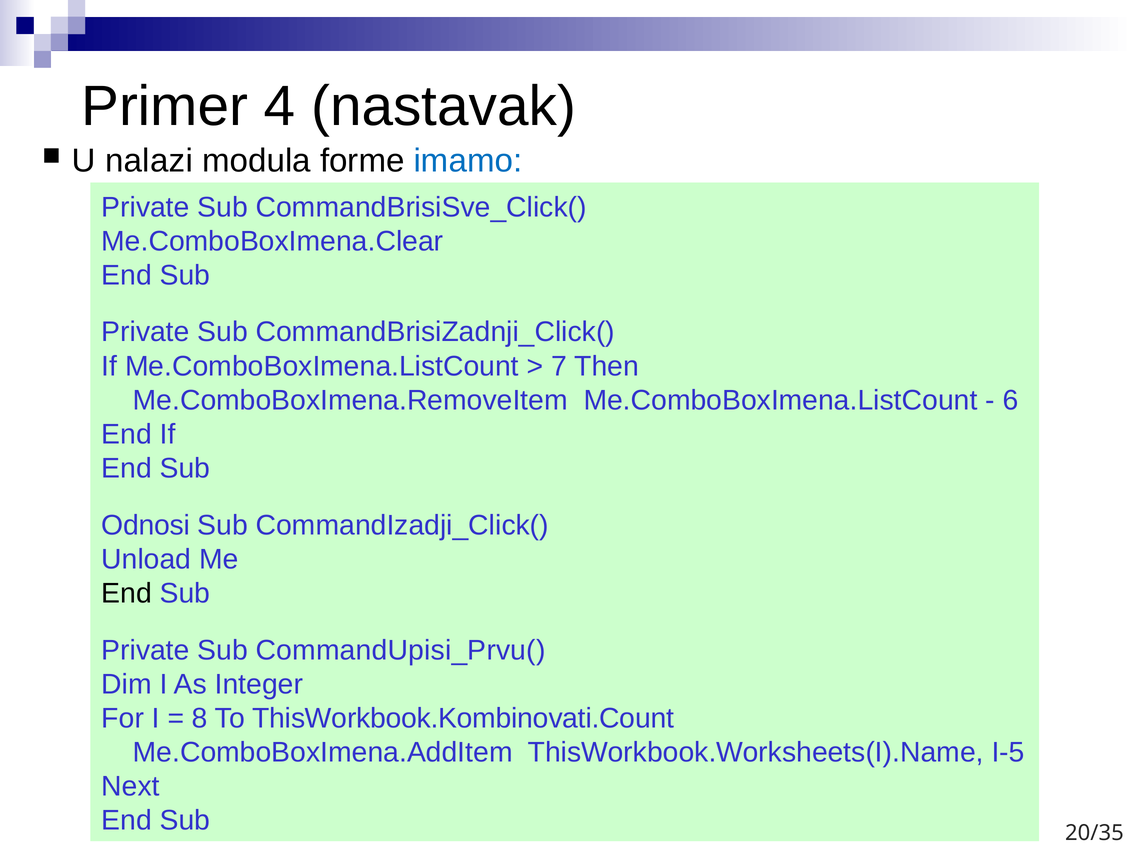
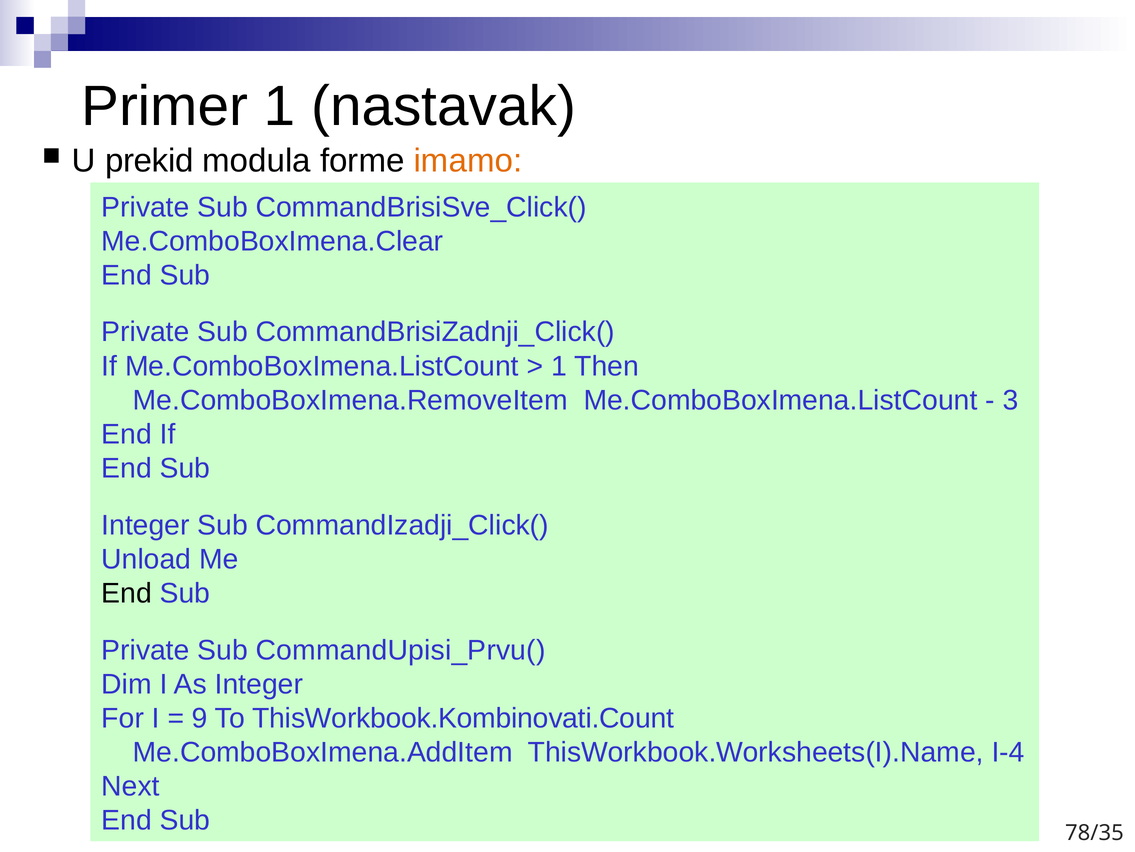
Primer 4: 4 -> 1
nalazi: nalazi -> prekid
imamo colour: blue -> orange
7 at (559, 366): 7 -> 1
6: 6 -> 3
Odnosi at (146, 525): Odnosi -> Integer
8: 8 -> 9
I-5: I-5 -> I-4
20/35: 20/35 -> 78/35
